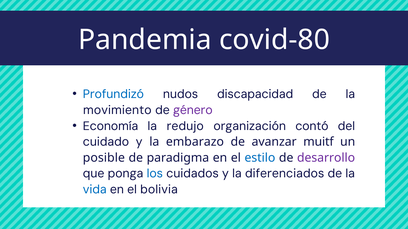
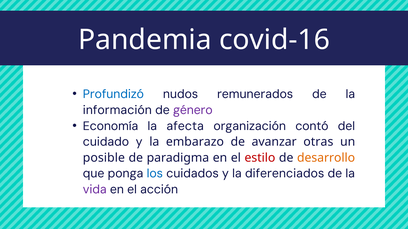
covid-80: covid-80 -> covid-16
discapacidad: discapacidad -> remunerados
movimiento: movimiento -> información
redujo: redujo -> afecta
muitf: muitf -> otras
estilo colour: blue -> red
desarrollo colour: purple -> orange
vida colour: blue -> purple
bolivia: bolivia -> acción
